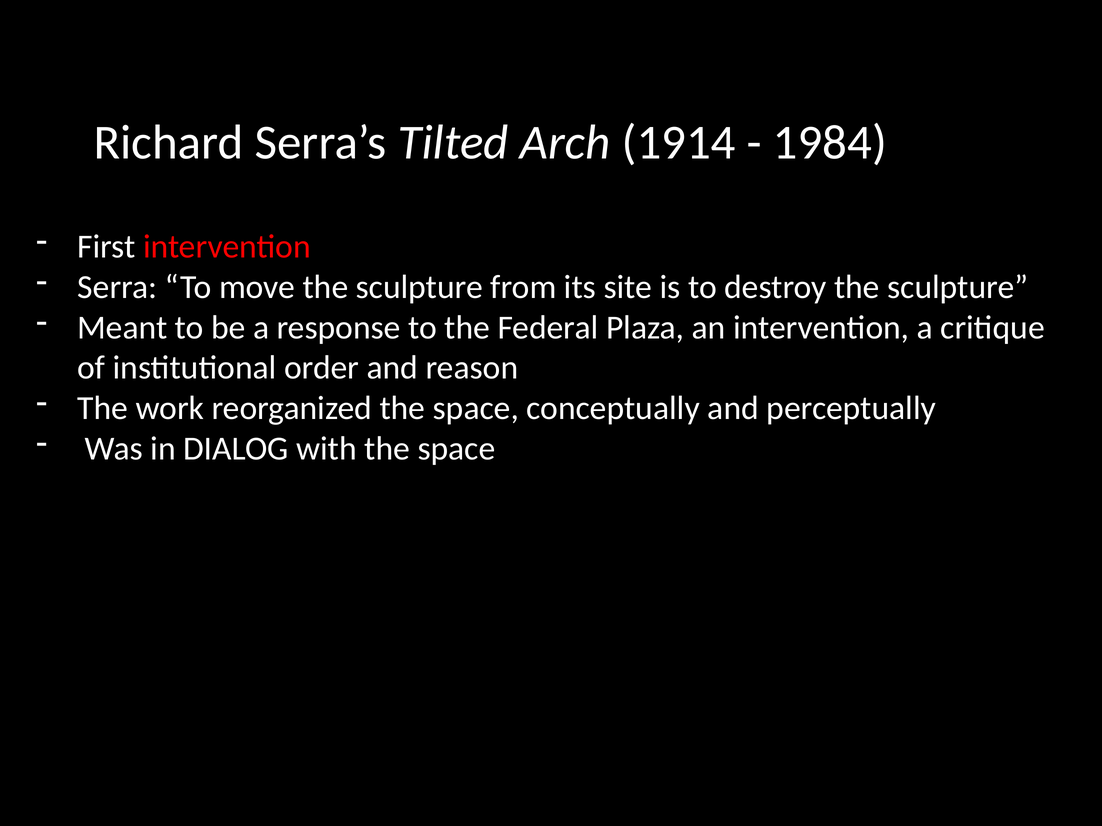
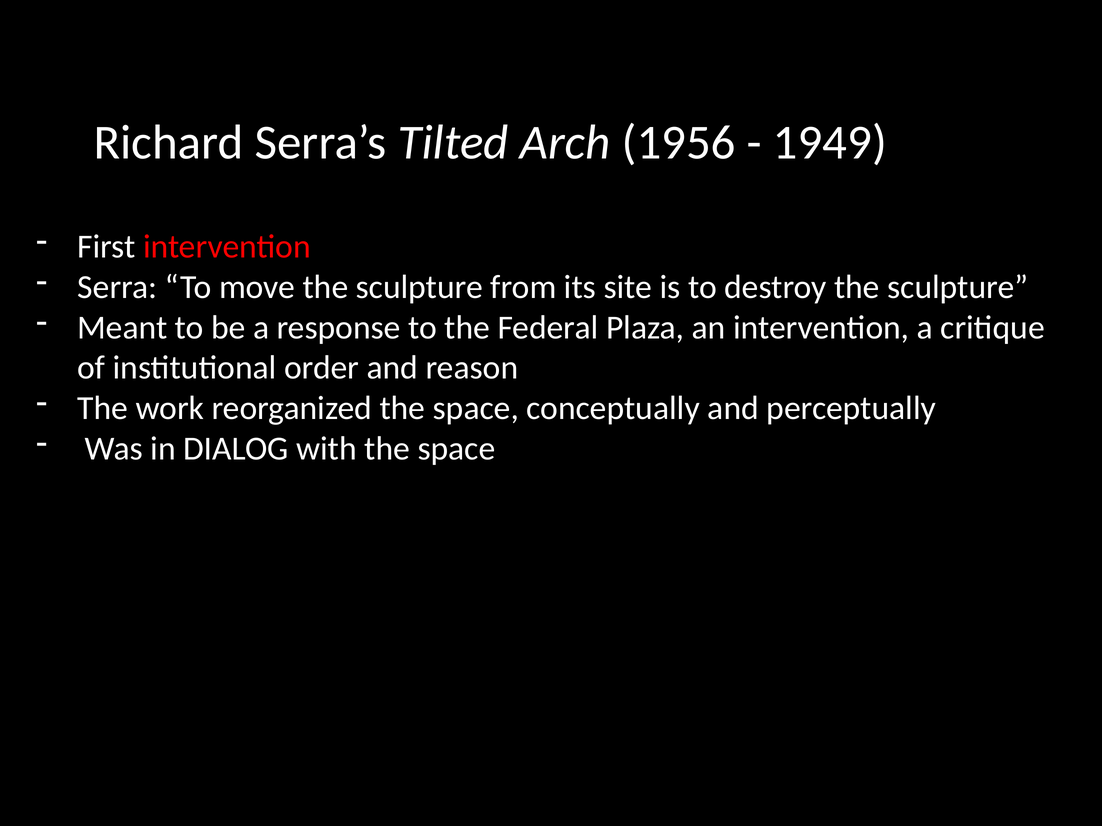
1914: 1914 -> 1956
1984: 1984 -> 1949
